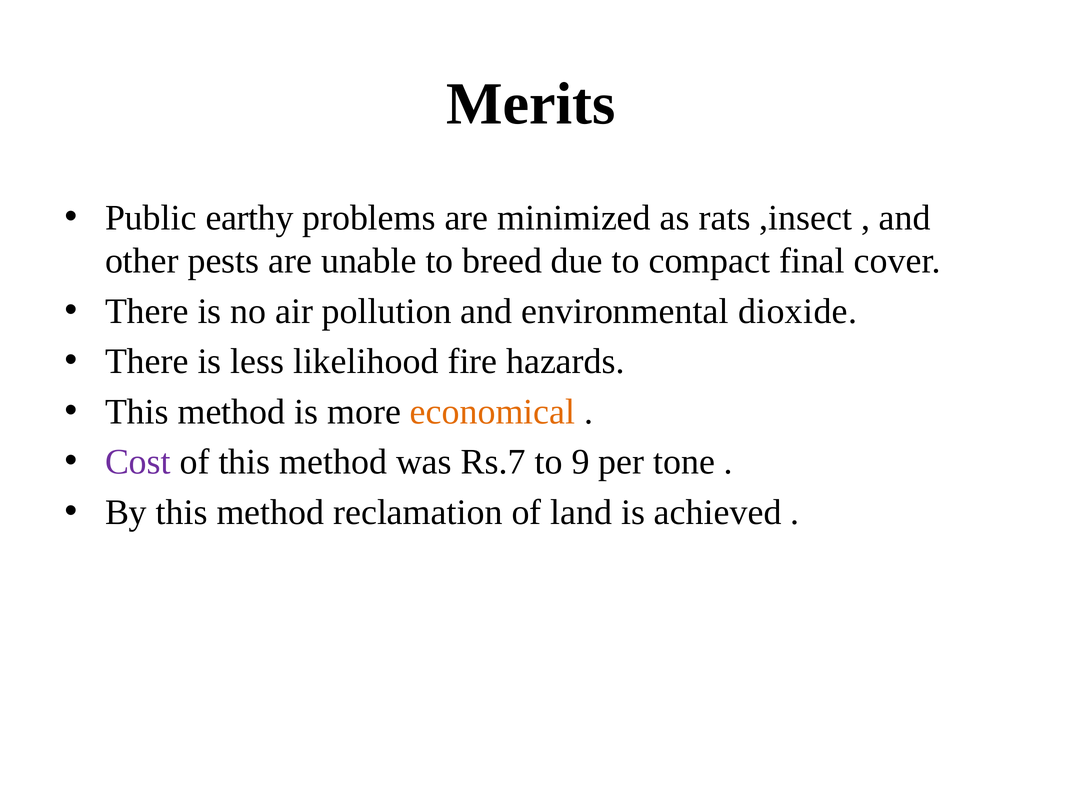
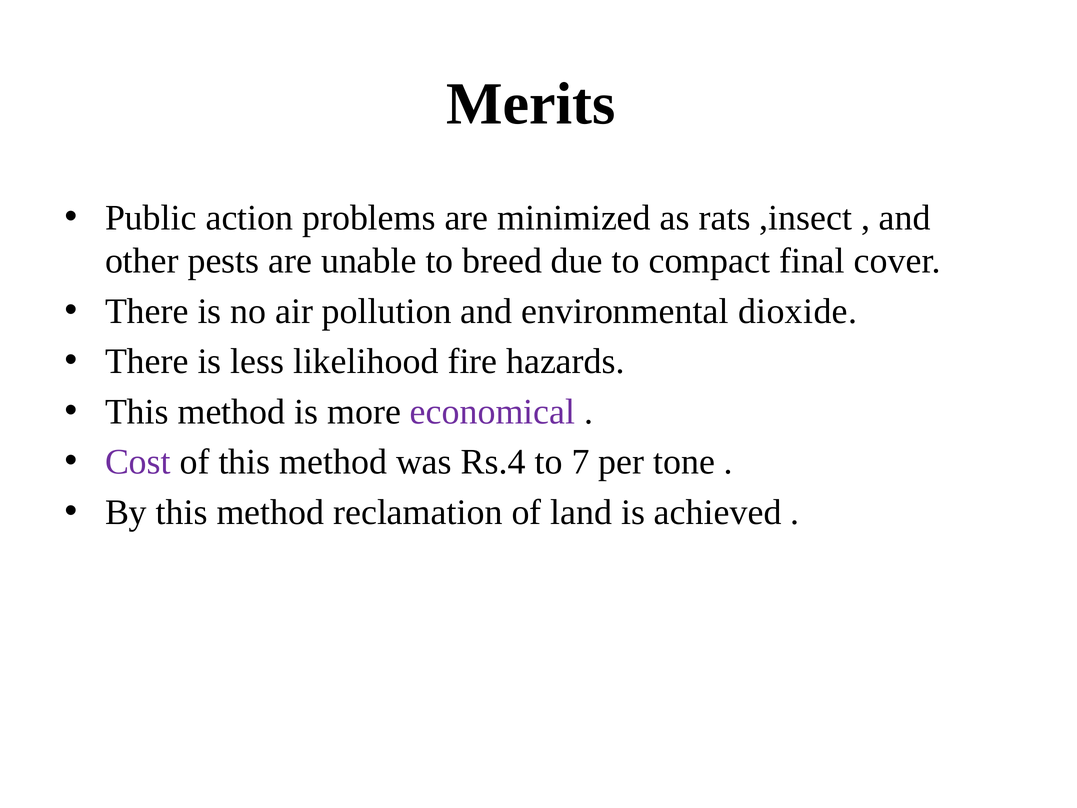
earthy: earthy -> action
economical colour: orange -> purple
Rs.7: Rs.7 -> Rs.4
9: 9 -> 7
